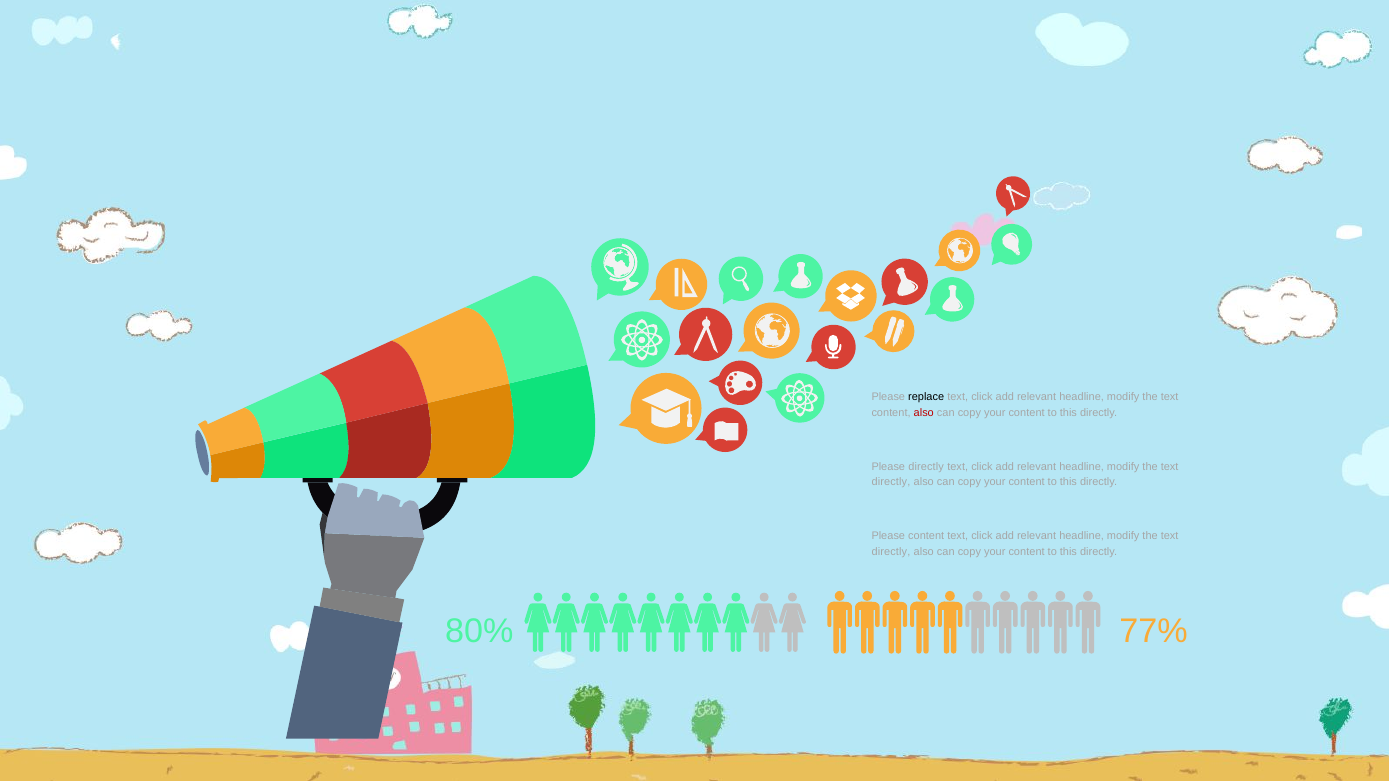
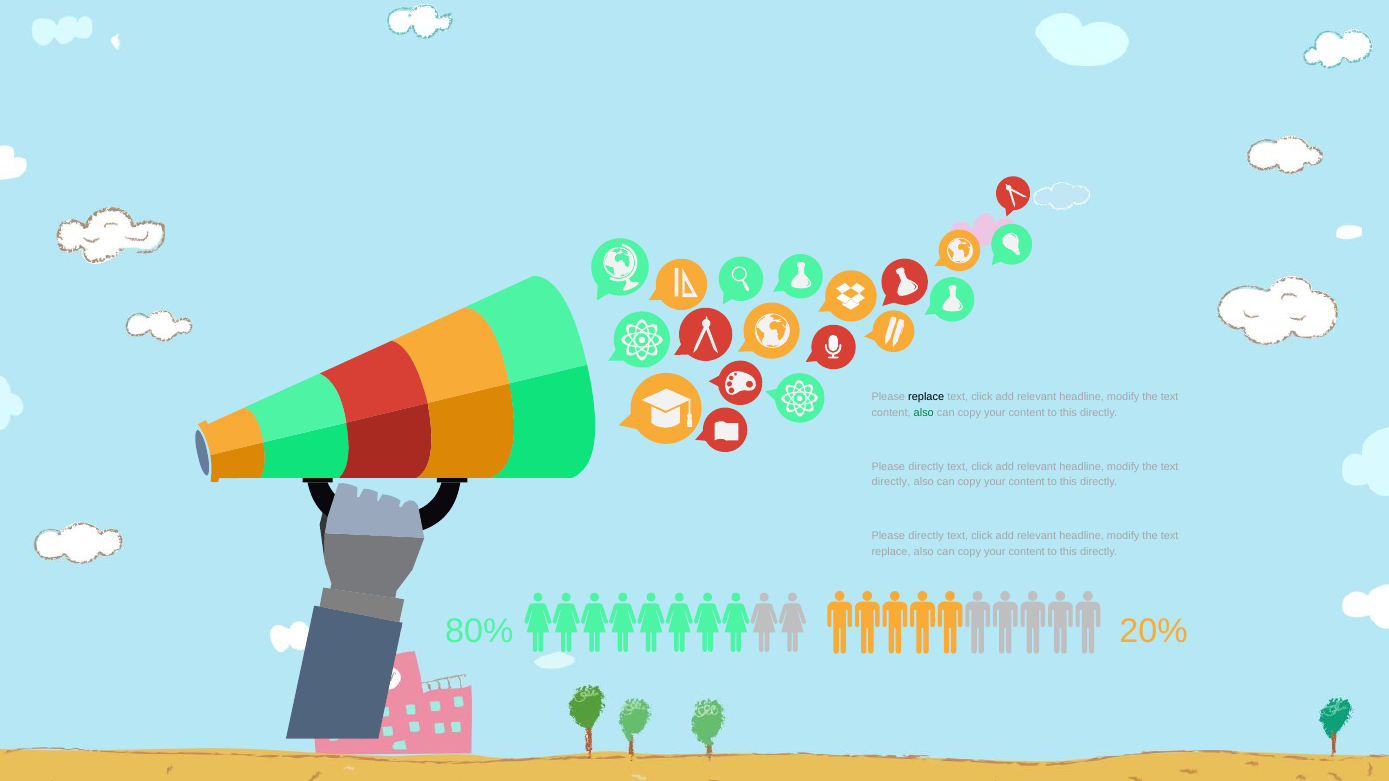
also at (924, 413) colour: red -> green
content at (926, 537): content -> directly
directly at (891, 552): directly -> replace
77%: 77% -> 20%
